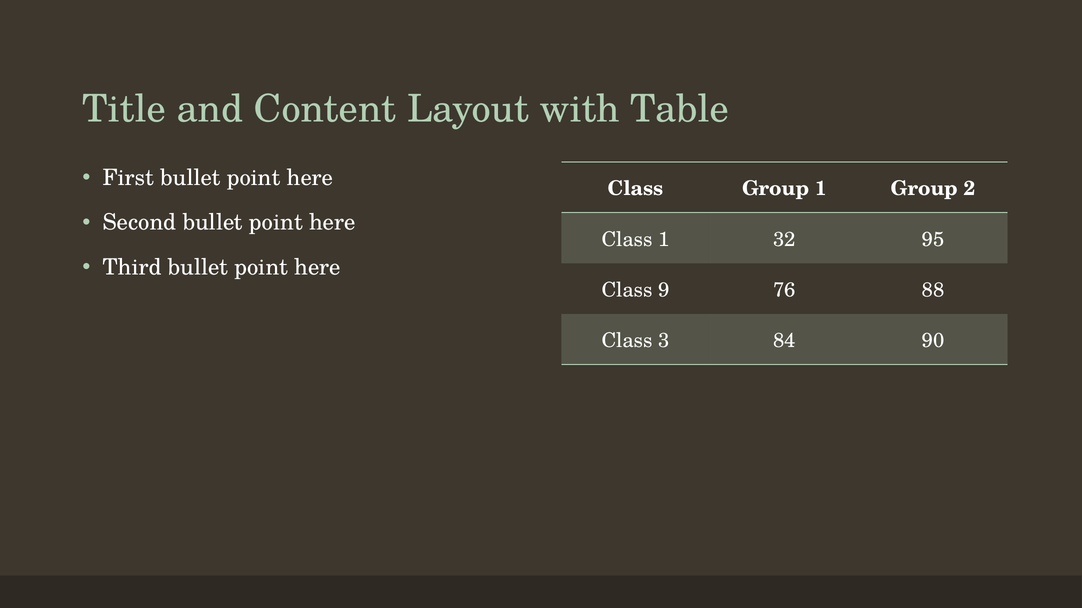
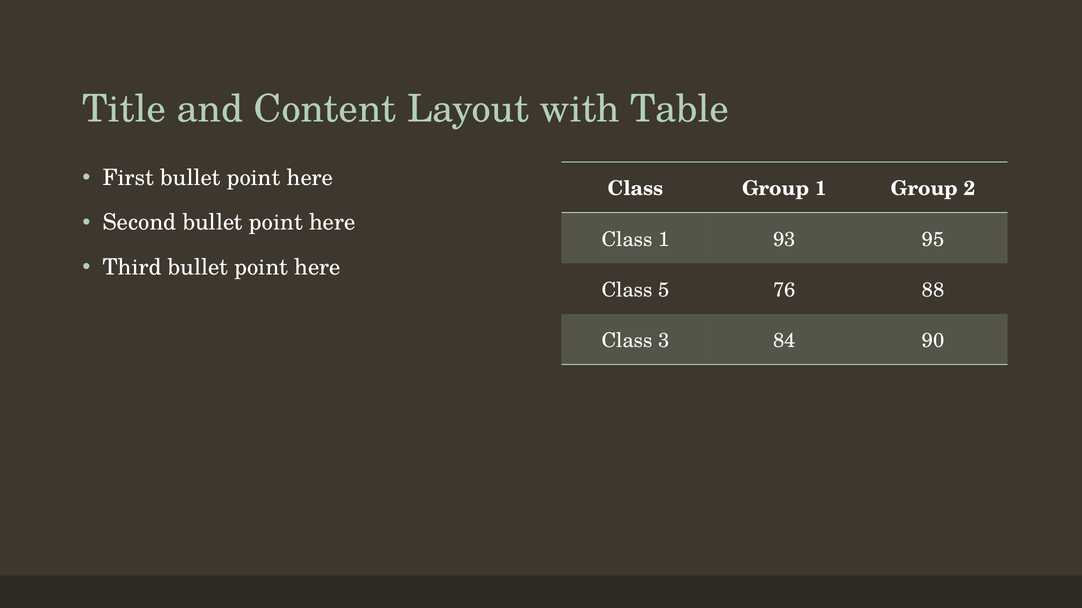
32: 32 -> 93
9: 9 -> 5
